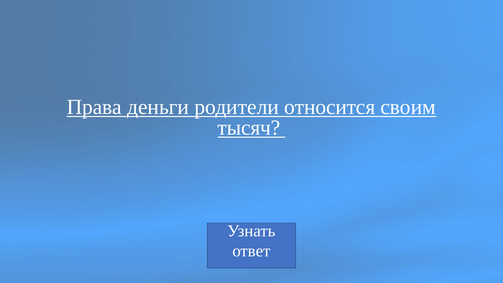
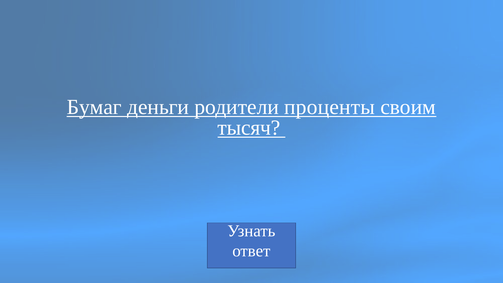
Права: Права -> Бумаг
относится: относится -> проценты
